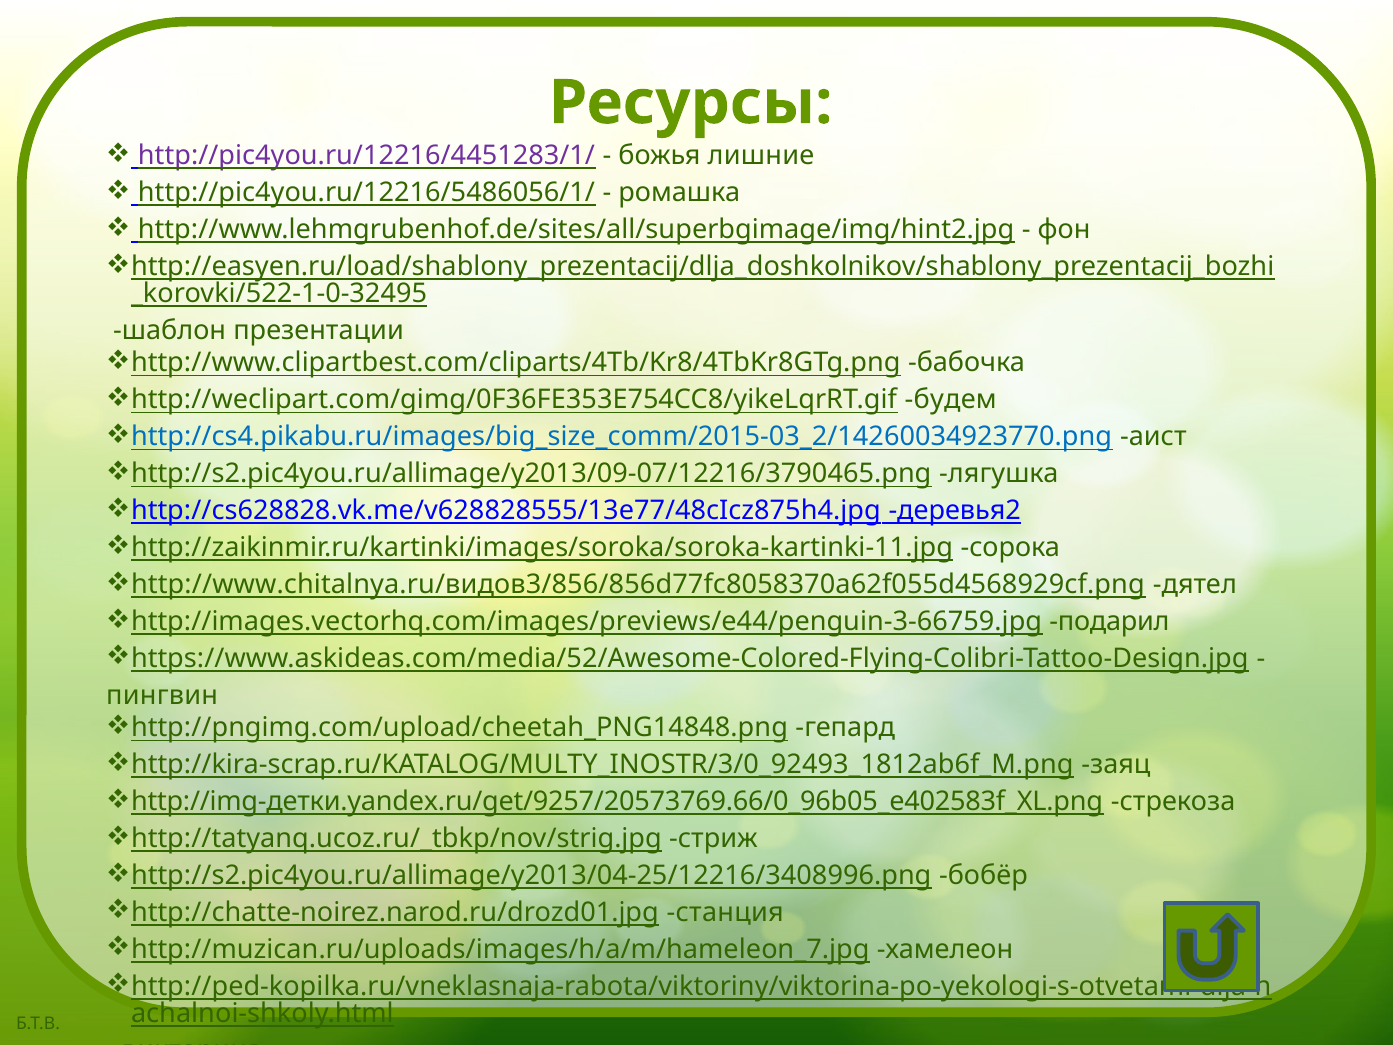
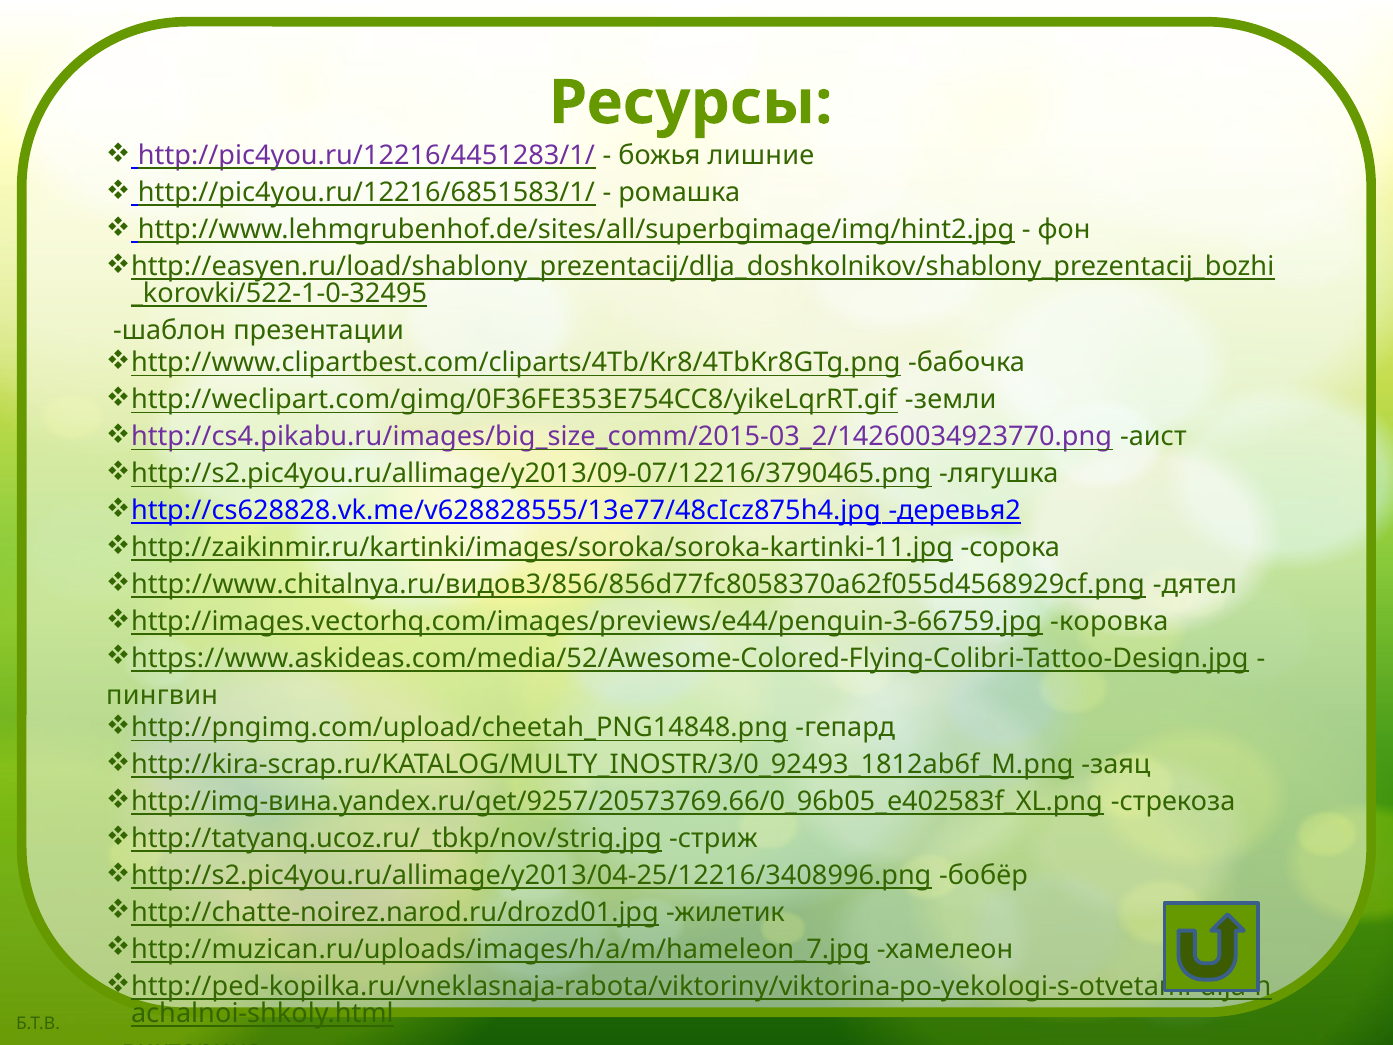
http://pic4you.ru/12216/5486056/1/: http://pic4you.ru/12216/5486056/1/ -> http://pic4you.ru/12216/6851583/1/
будем: будем -> земли
http://cs4.pikabu.ru/images/big_size_comm/2015-03_2/14260034923770.png colour: blue -> purple
подарил: подарил -> коровка
http://img-детки.yandex.ru/get/9257/20573769.66/0_96b05_e402583f_XL.png: http://img-детки.yandex.ru/get/9257/20573769.66/0_96b05_e402583f_XL.png -> http://img-вина.yandex.ru/get/9257/20573769.66/0_96b05_e402583f_XL.png
станция: станция -> жилетик
